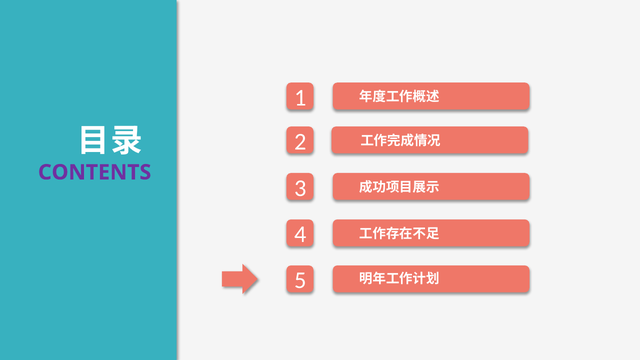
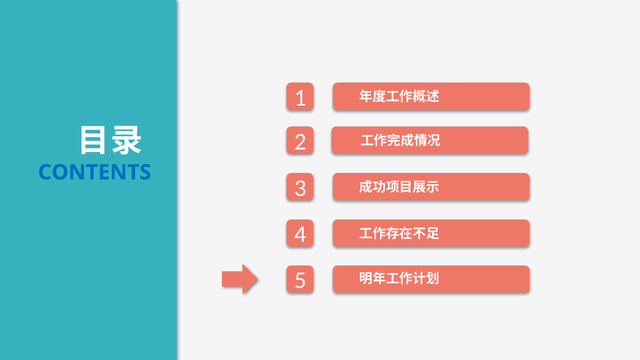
CONTENTS colour: purple -> blue
